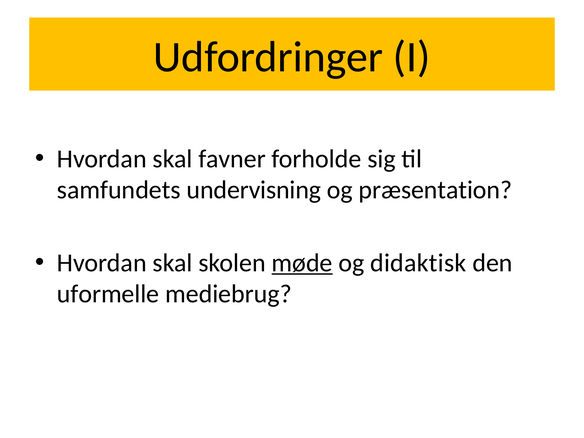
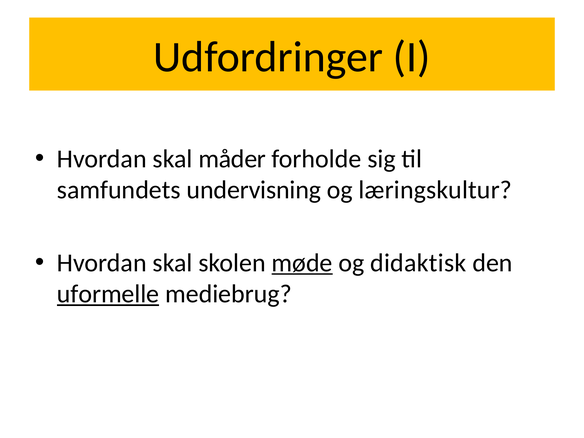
favner: favner -> måder
præsentation: præsentation -> læringskultur
uformelle underline: none -> present
